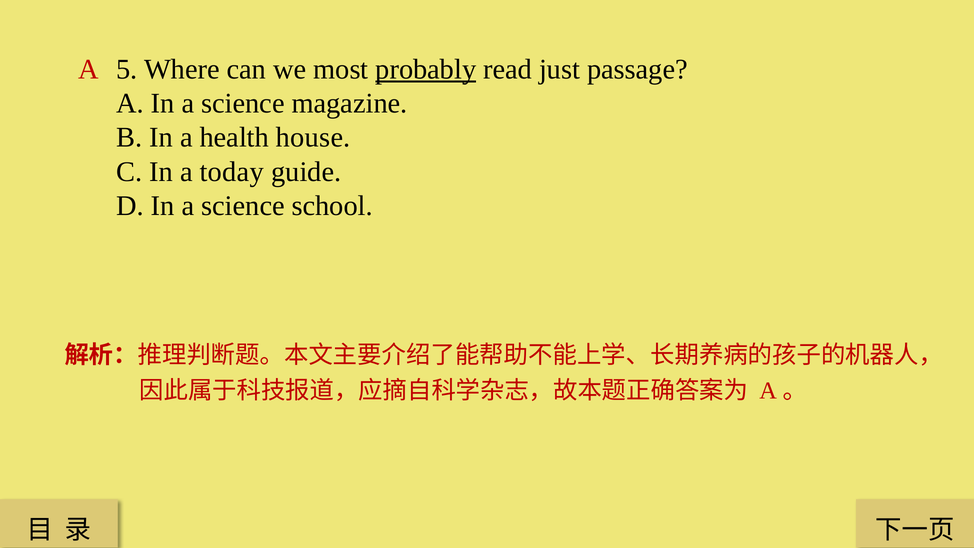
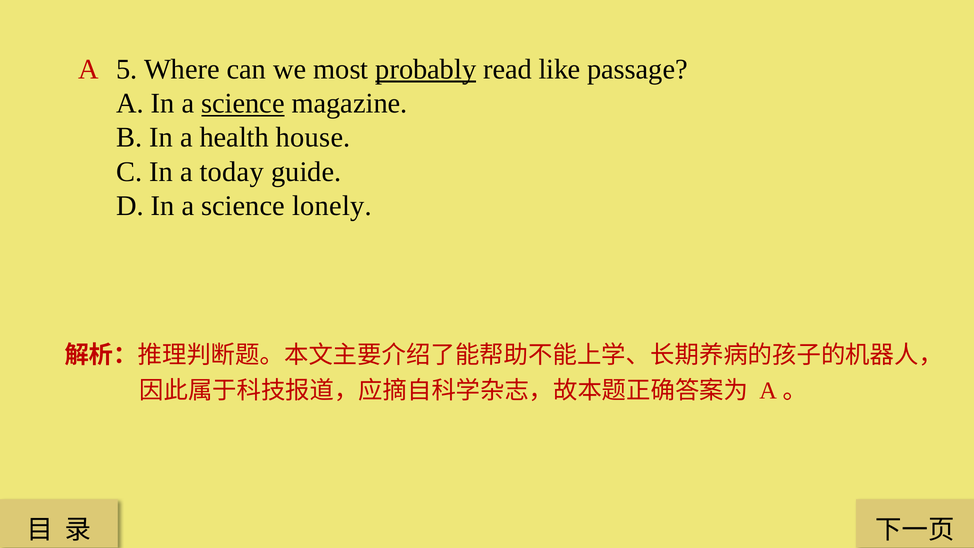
just: just -> like
science at (243, 103) underline: none -> present
school: school -> lonely
